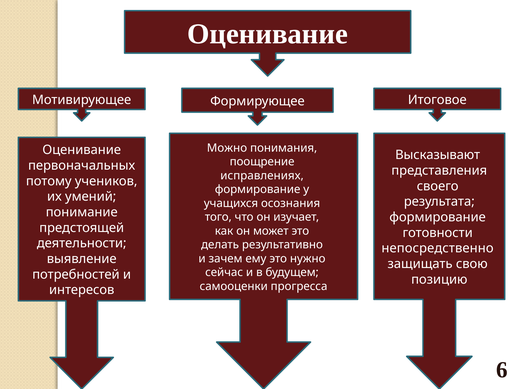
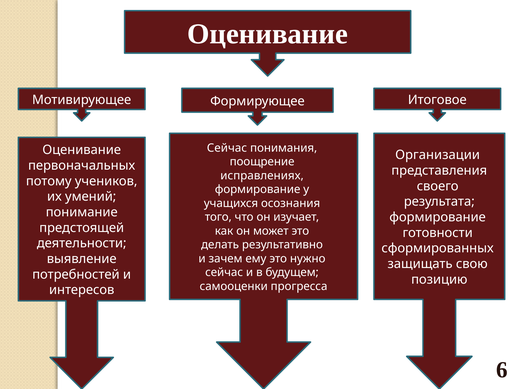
Можно at (227, 148): Можно -> Сейчас
Высказывают: Высказывают -> Организации
непосредственно: непосредственно -> сформированных
